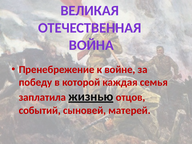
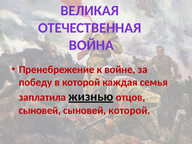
событий at (40, 110): событий -> сыновей
сыновей матерей: матерей -> которой
